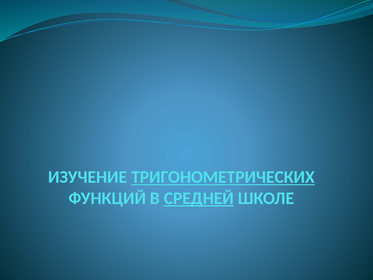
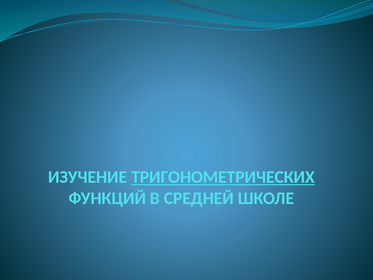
СРЕДНЕЙ underline: present -> none
